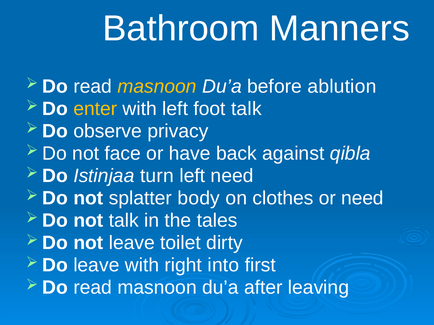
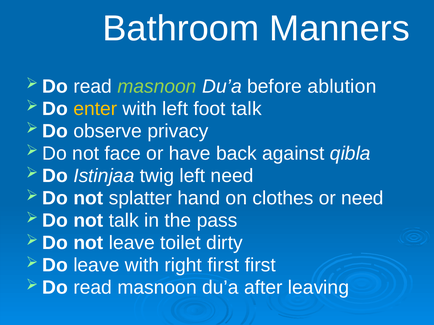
masnoon at (157, 87) colour: yellow -> light green
turn: turn -> twig
body: body -> hand
tales: tales -> pass
right into: into -> first
